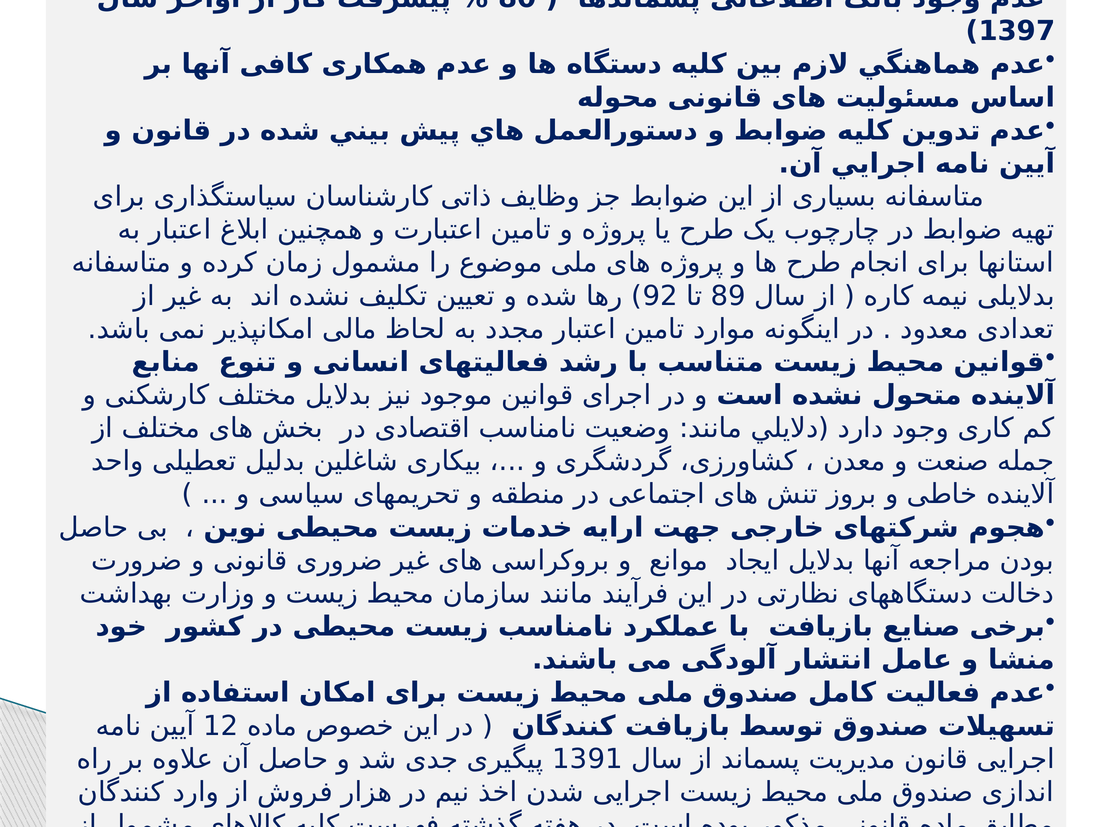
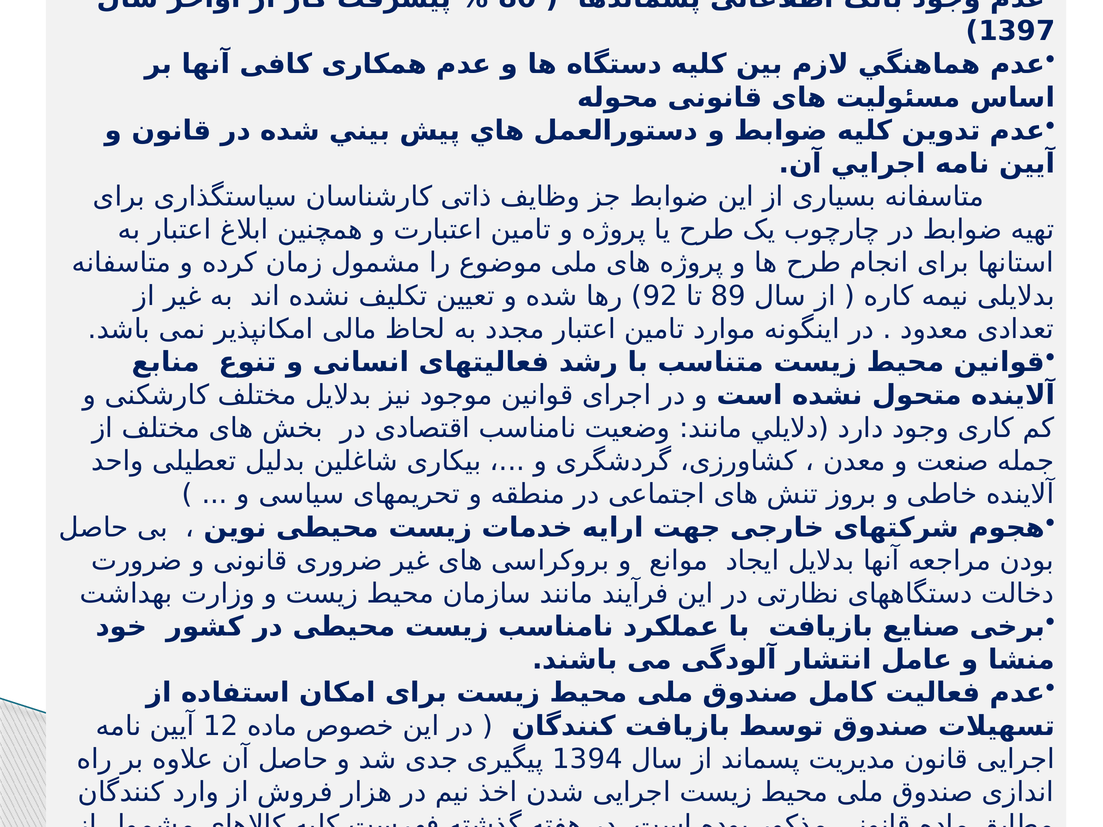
1391: 1391 -> 1394
